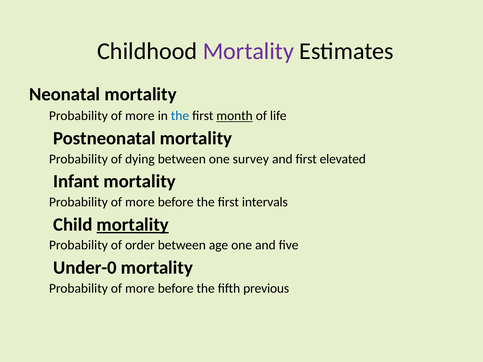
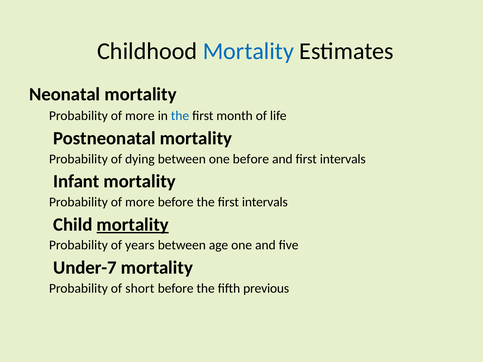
Mortality at (248, 51) colour: purple -> blue
month underline: present -> none
one survey: survey -> before
and first elevated: elevated -> intervals
order: order -> years
Under-0: Under-0 -> Under-7
more at (140, 289): more -> short
